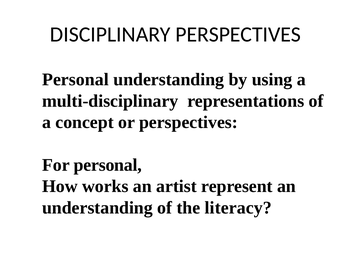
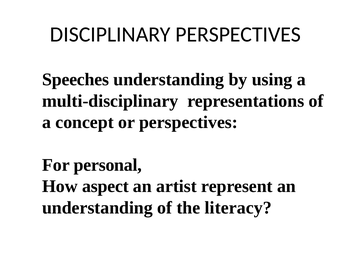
Personal at (75, 80): Personal -> Speeches
works: works -> aspect
